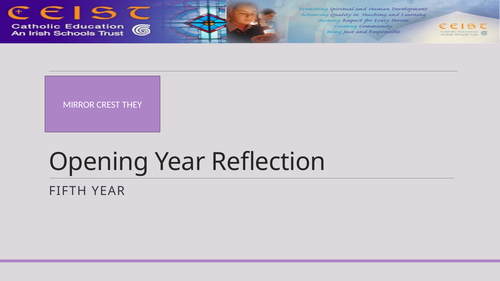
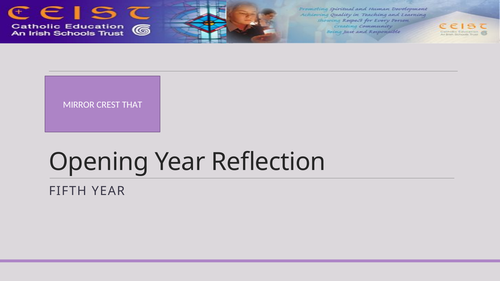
THEY: THEY -> THAT
